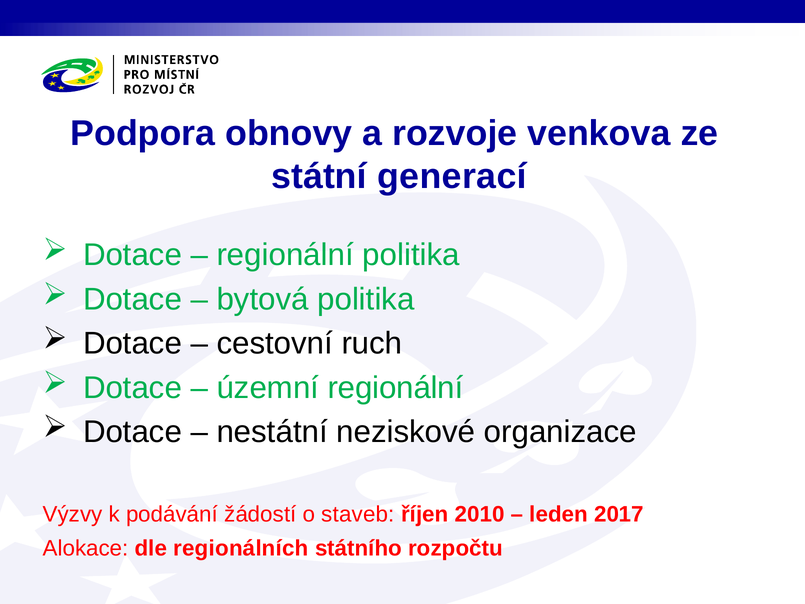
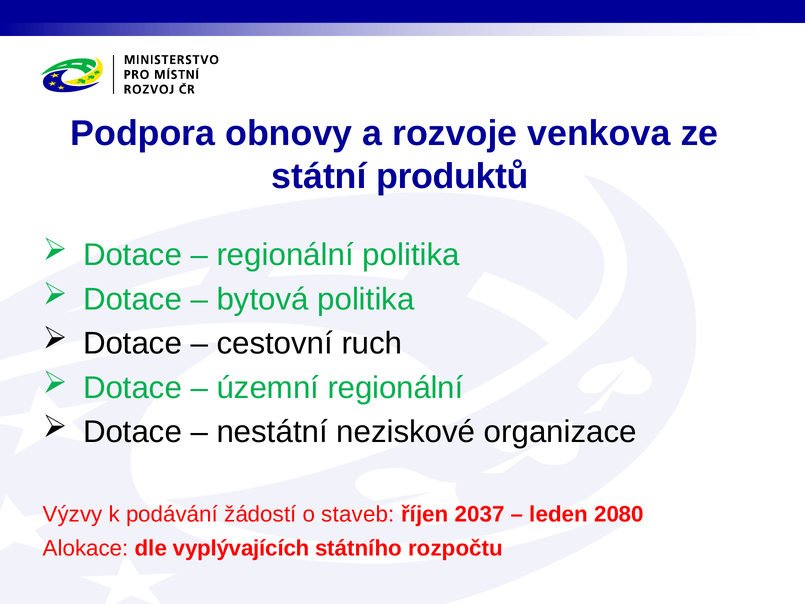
generací: generací -> produktů
2010: 2010 -> 2037
2017: 2017 -> 2080
regionálních: regionálních -> vyplývajících
